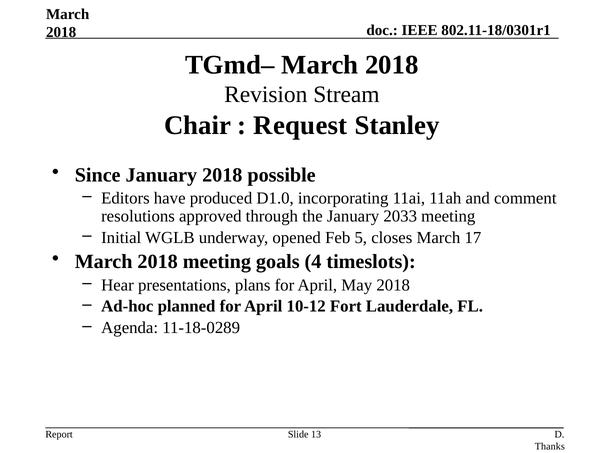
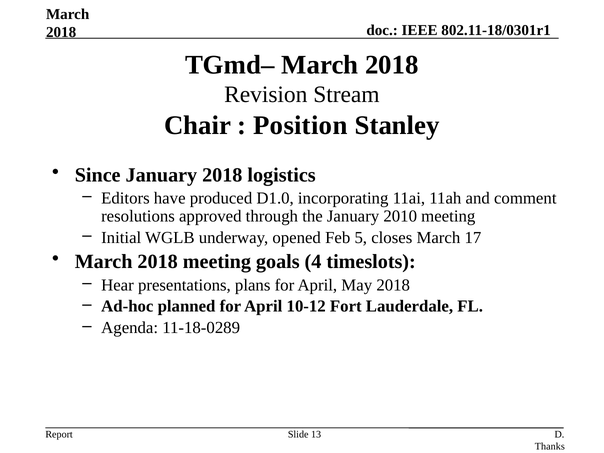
Request: Request -> Position
possible: possible -> logistics
2033: 2033 -> 2010
